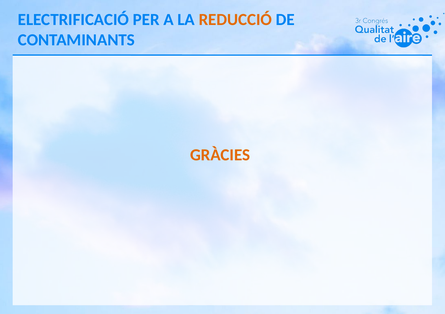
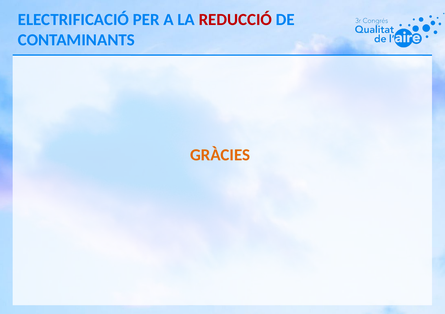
REDUCCIÓ colour: orange -> red
